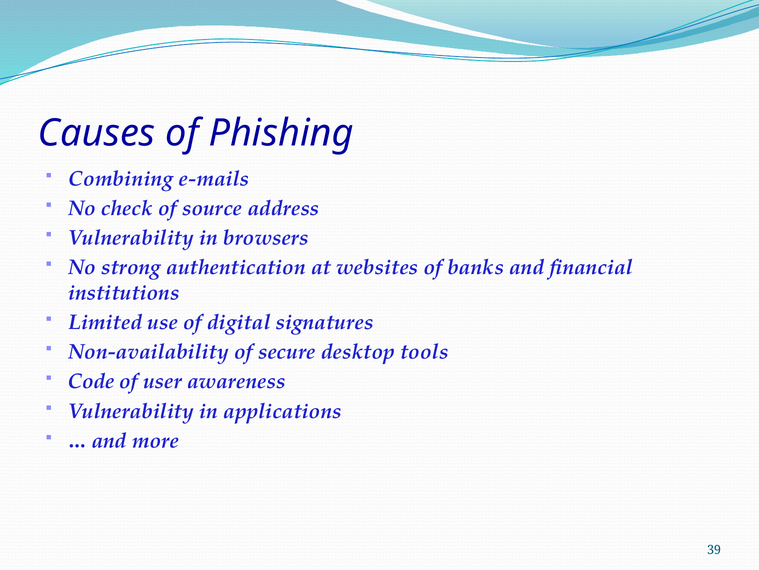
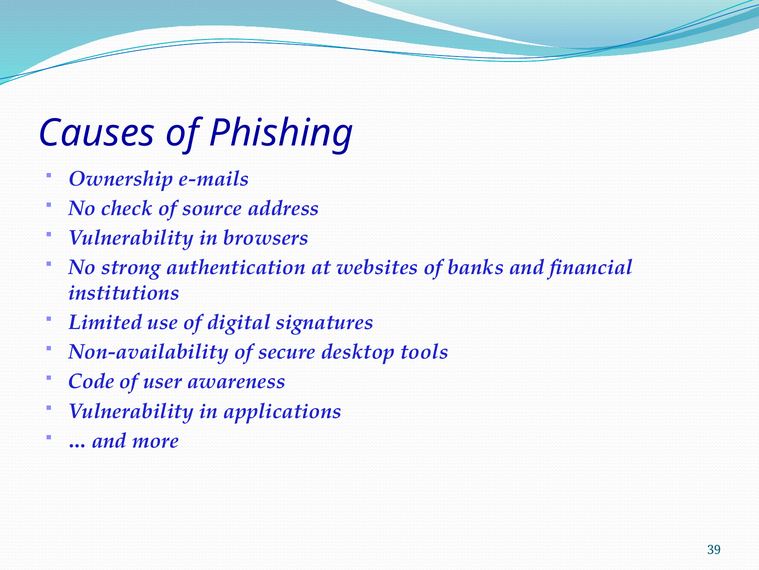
Combining: Combining -> Ownership
